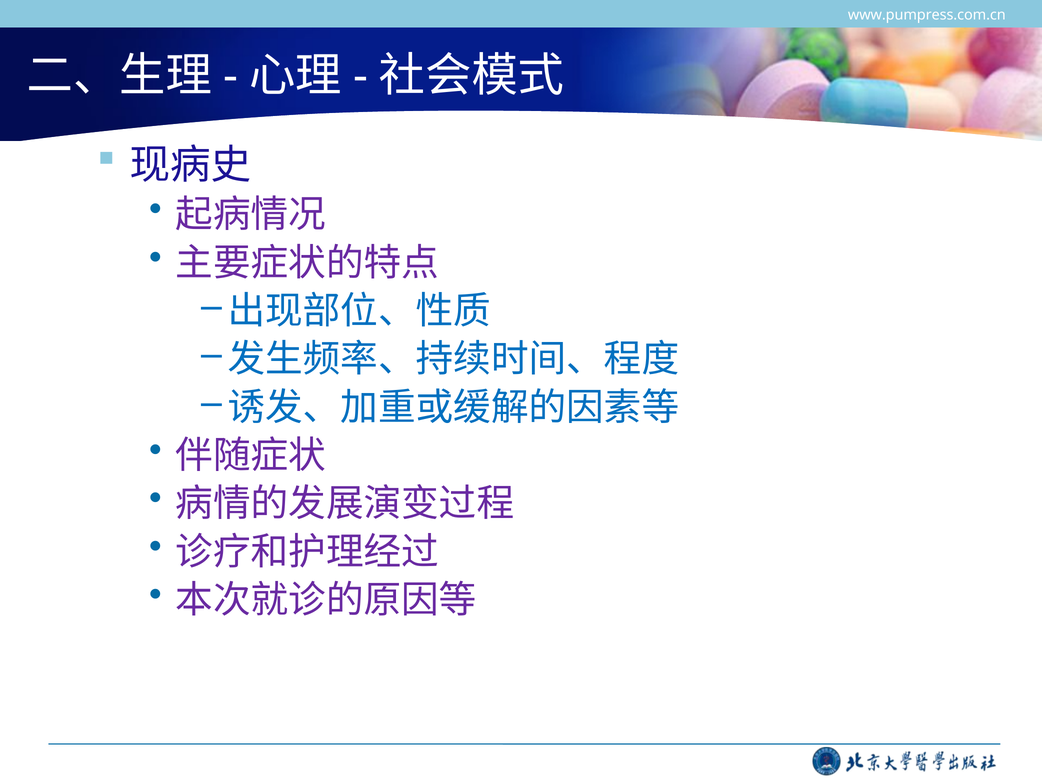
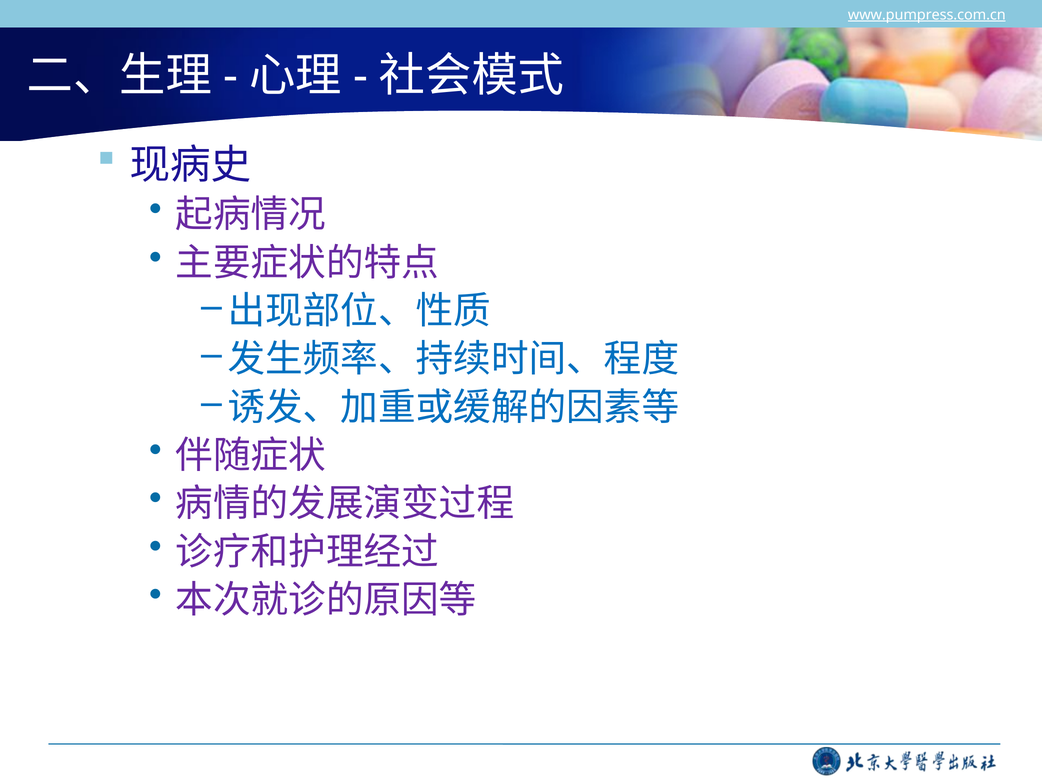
www.pumpress.com.cn underline: none -> present
